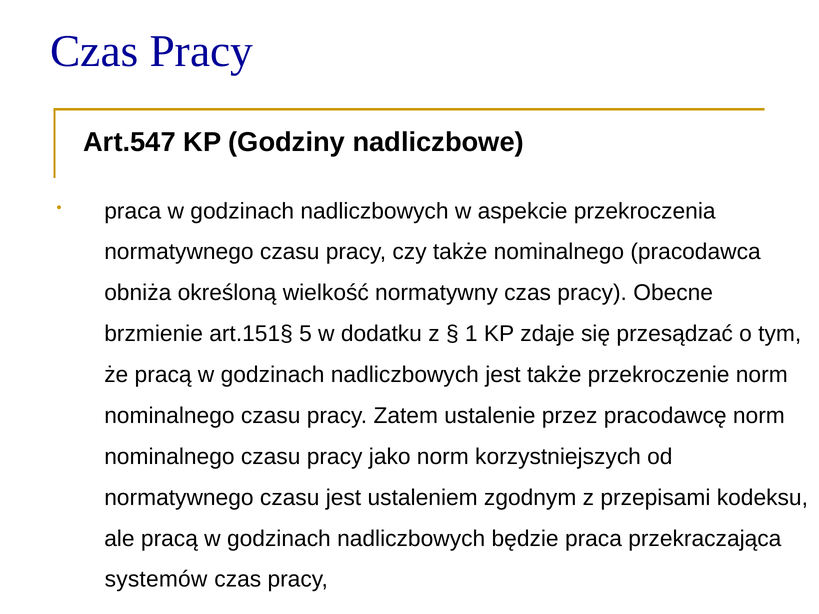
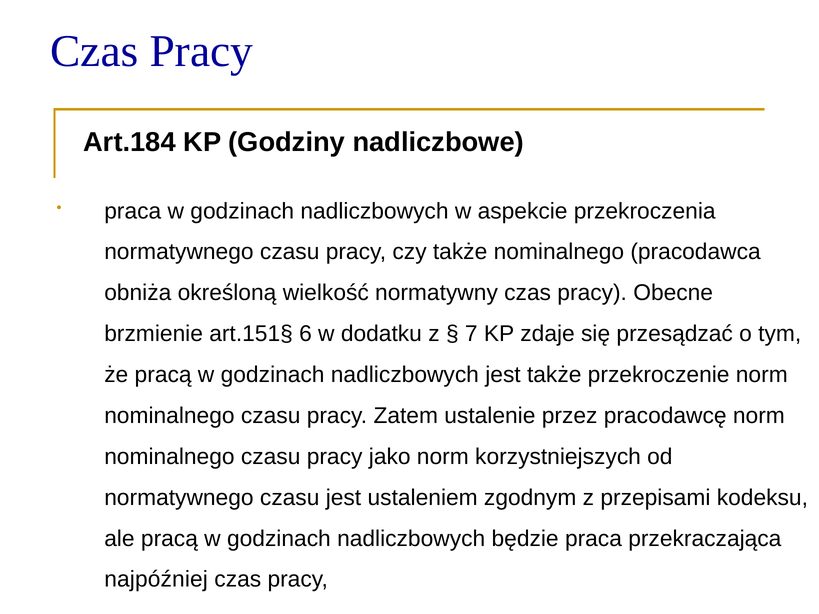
Art.547: Art.547 -> Art.184
5: 5 -> 6
1: 1 -> 7
systemów: systemów -> najpóźniej
